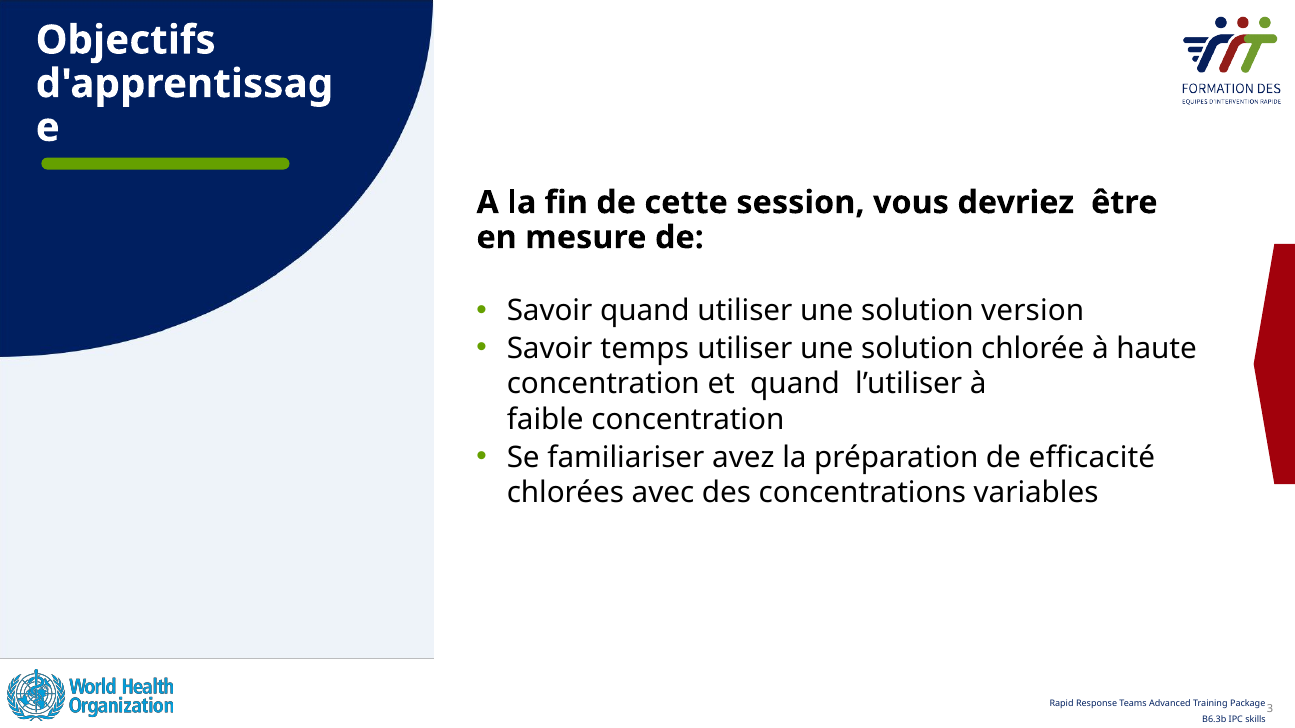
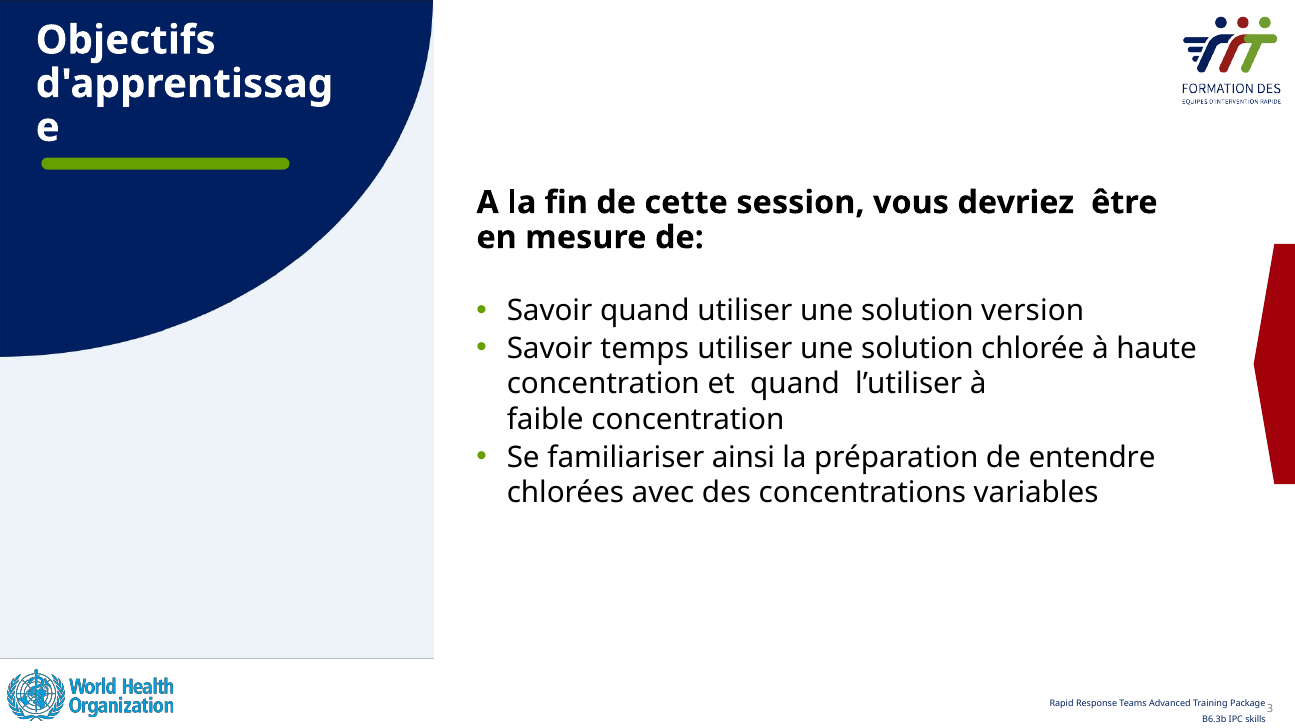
avez: avez -> ainsi
efficacité: efficacité -> entendre
